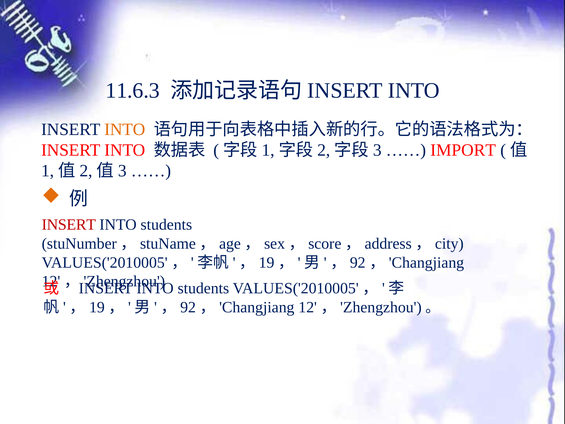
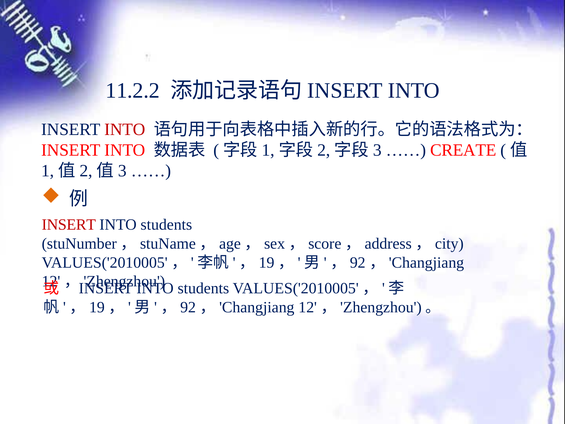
11.6.3: 11.6.3 -> 11.2.2
INTO at (125, 129) colour: orange -> red
IMPORT: IMPORT -> CREATE
